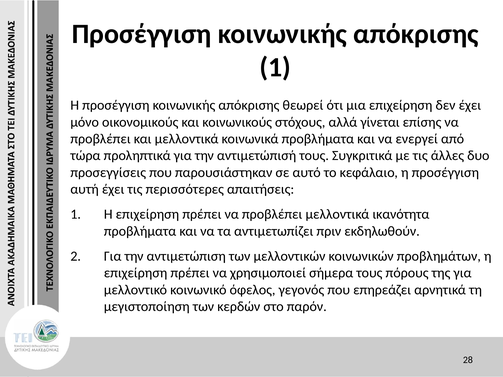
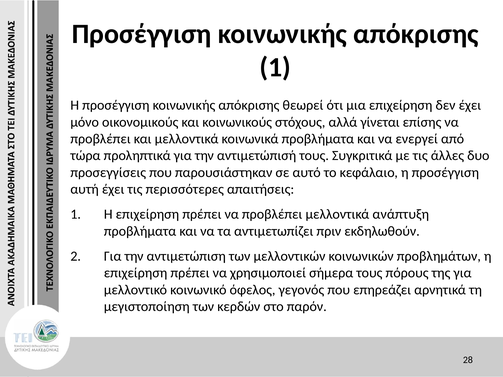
ικανότητα: ικανότητα -> ανάπτυξη
